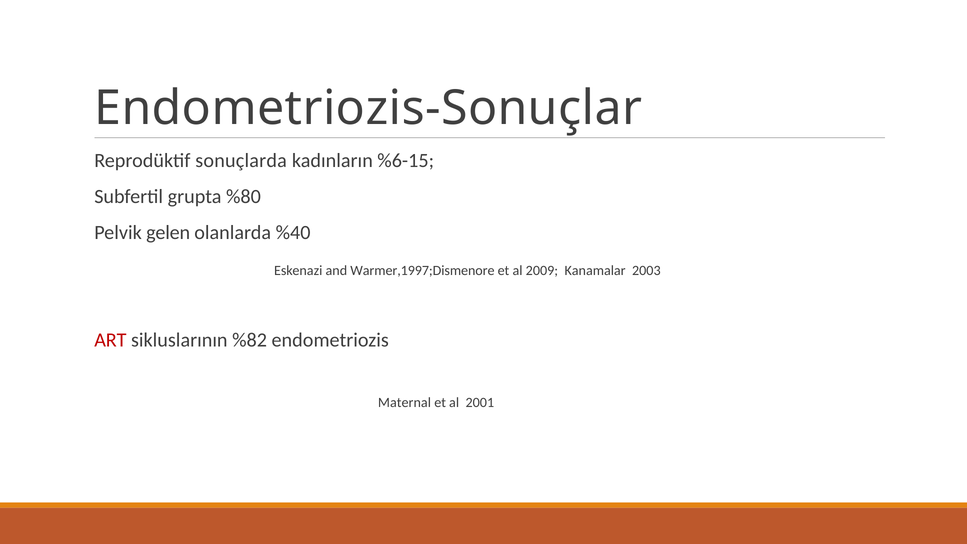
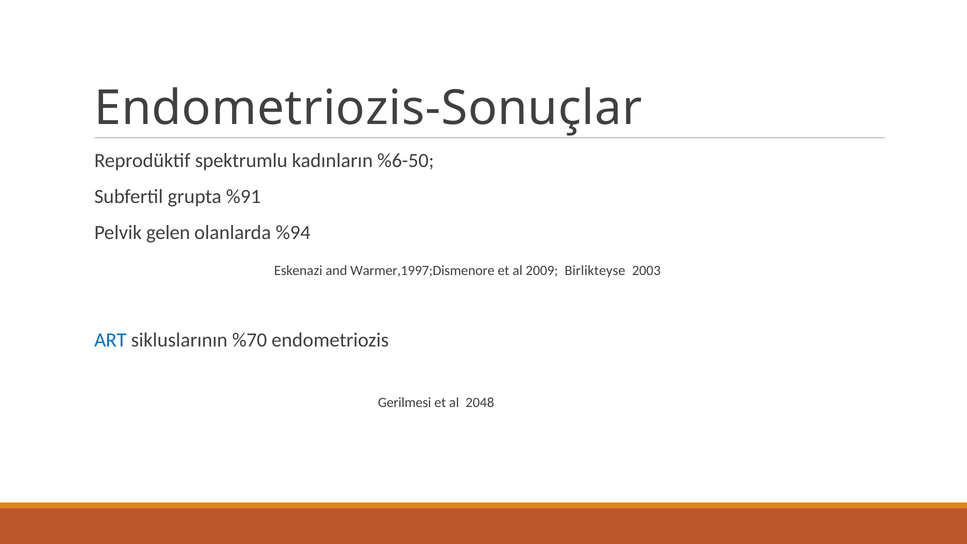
sonuçlarda: sonuçlarda -> spektrumlu
%6-15: %6-15 -> %6-50
%80: %80 -> %91
%40: %40 -> %94
Kanamalar: Kanamalar -> Birlikteyse
ART colour: red -> blue
%82: %82 -> %70
Maternal: Maternal -> Gerilmesi
2001: 2001 -> 2048
